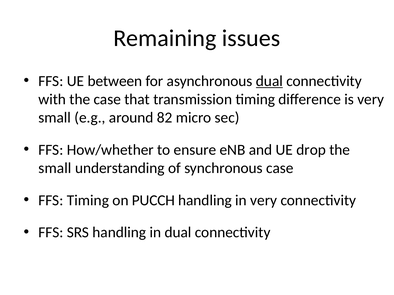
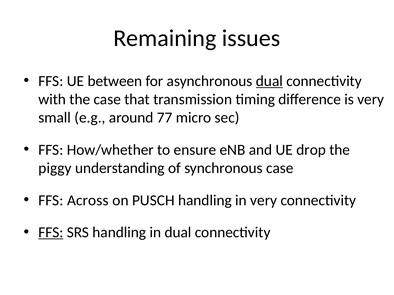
82: 82 -> 77
small at (55, 168): small -> piggy
FFS Timing: Timing -> Across
PUCCH: PUCCH -> PUSCH
FFS at (51, 233) underline: none -> present
